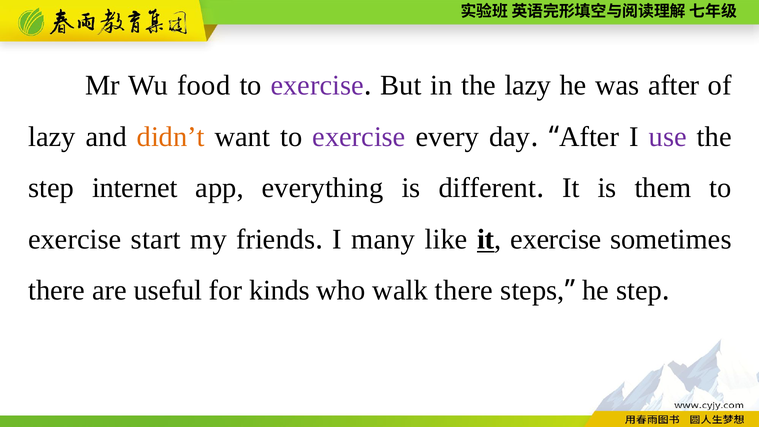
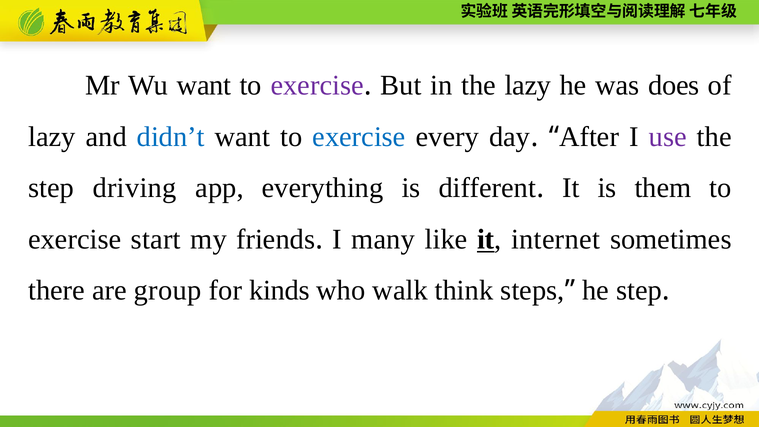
Wu food: food -> want
was after: after -> does
didn’t colour: orange -> blue
exercise at (359, 137) colour: purple -> blue
internet: internet -> driving
it exercise: exercise -> internet
useful: useful -> group
walk there: there -> think
